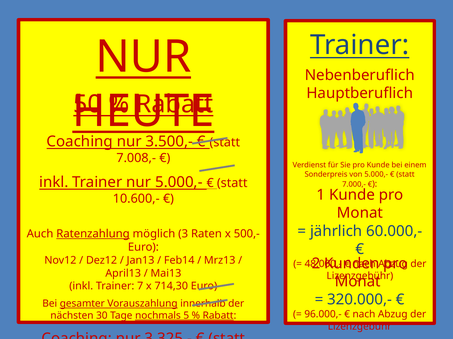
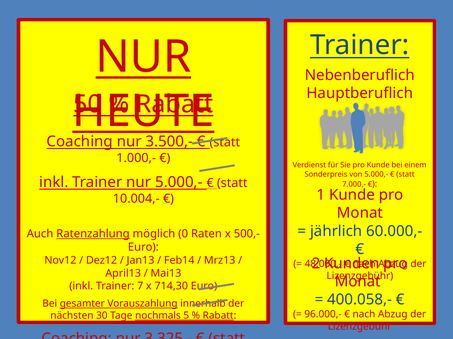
7.008,-: 7.008,- -> 1.000,-
10.600,-: 10.600,- -> 10.004,-
3: 3 -> 0
320.000,-: 320.000,- -> 400.058,-
